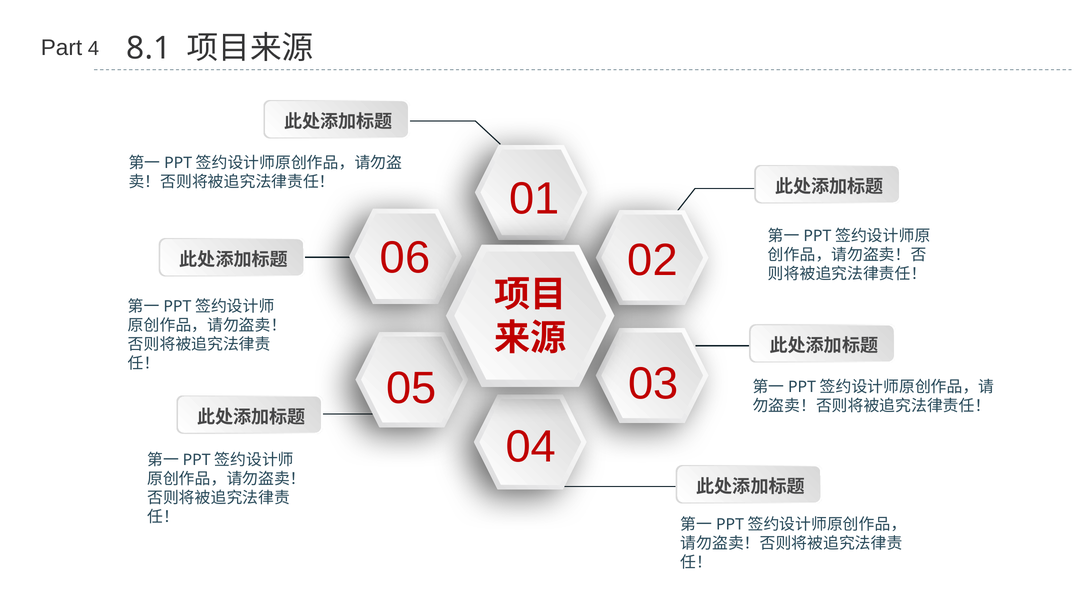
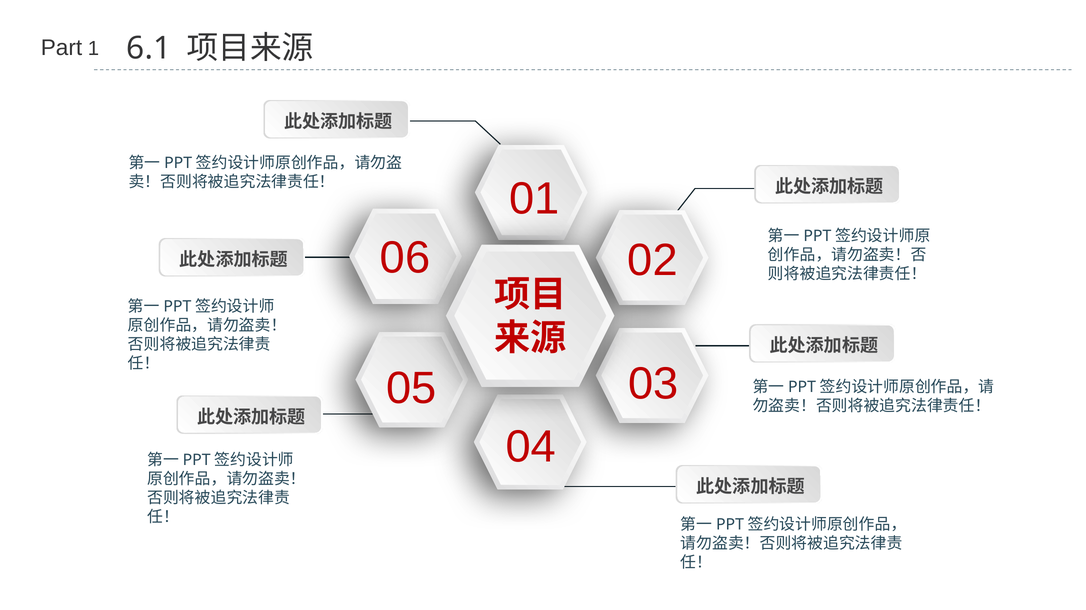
4: 4 -> 1
8.1: 8.1 -> 6.1
